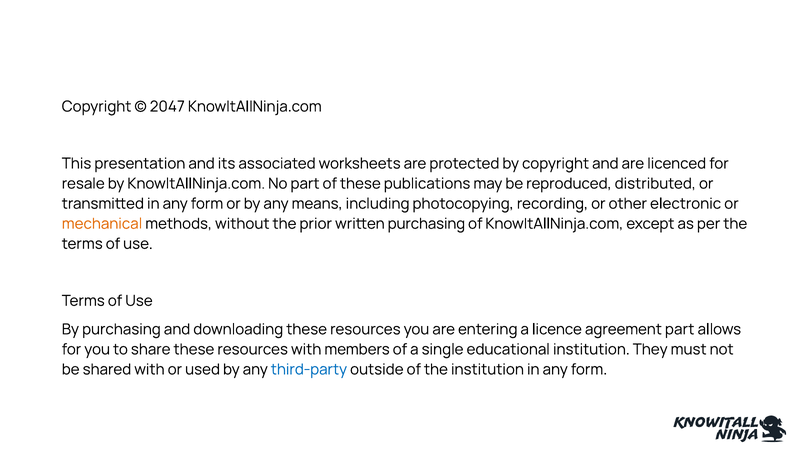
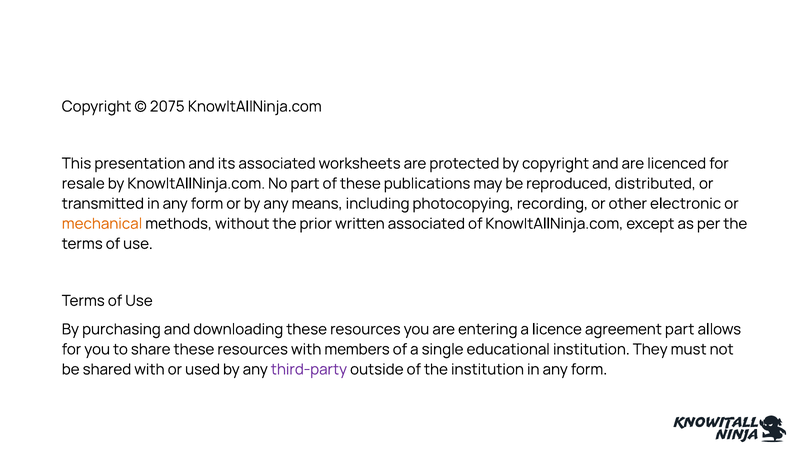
2047: 2047 -> 2075
written purchasing: purchasing -> associated
third-party colour: blue -> purple
